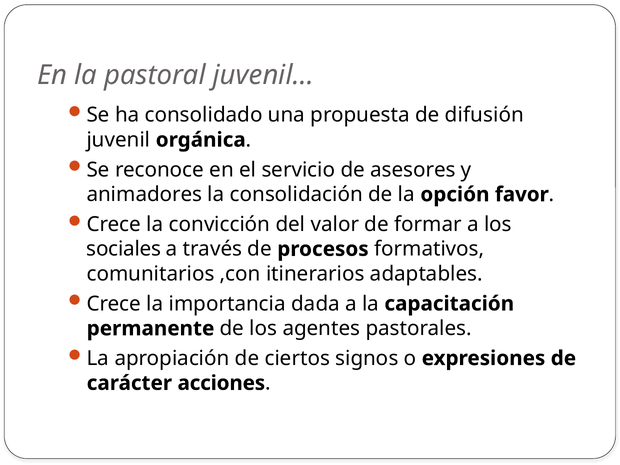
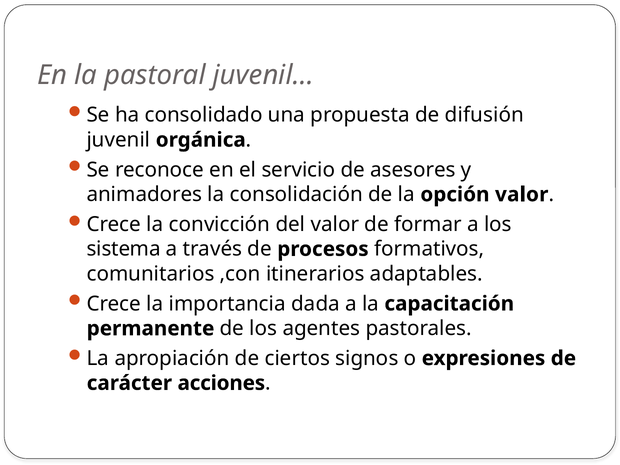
opción favor: favor -> valor
sociales: sociales -> sistema
